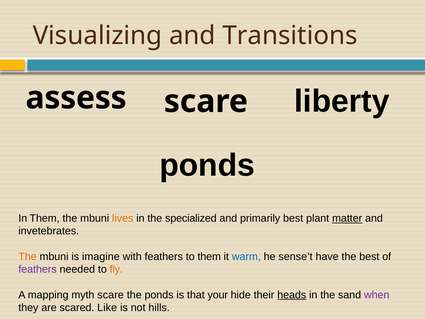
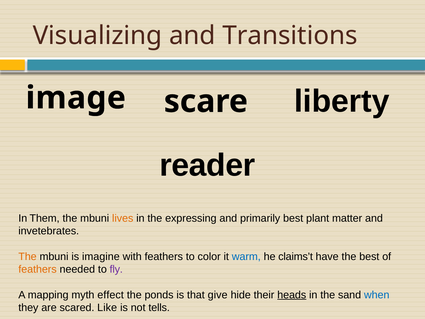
assess: assess -> image
ponds at (207, 165): ponds -> reader
specialized: specialized -> expressing
matter underline: present -> none
to them: them -> color
sense’t: sense’t -> claims’t
feathers at (38, 269) colour: purple -> orange
fly colour: orange -> purple
myth scare: scare -> effect
your: your -> give
when colour: purple -> blue
hills: hills -> tells
